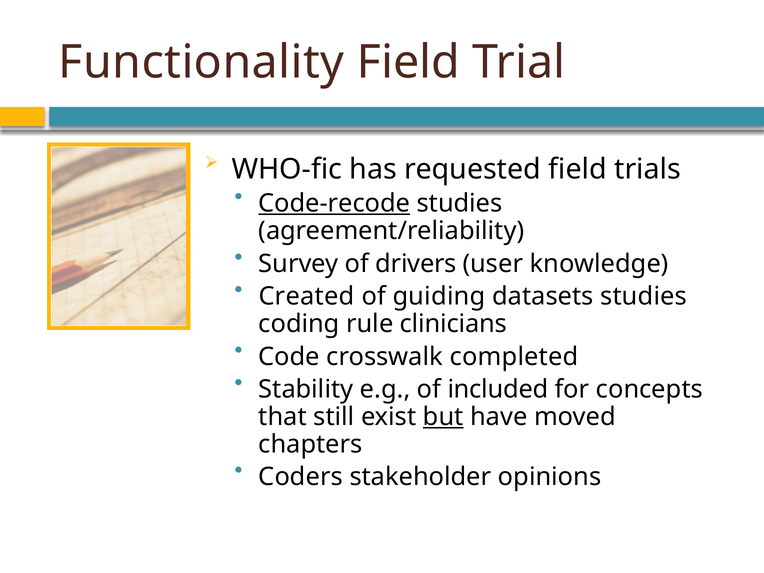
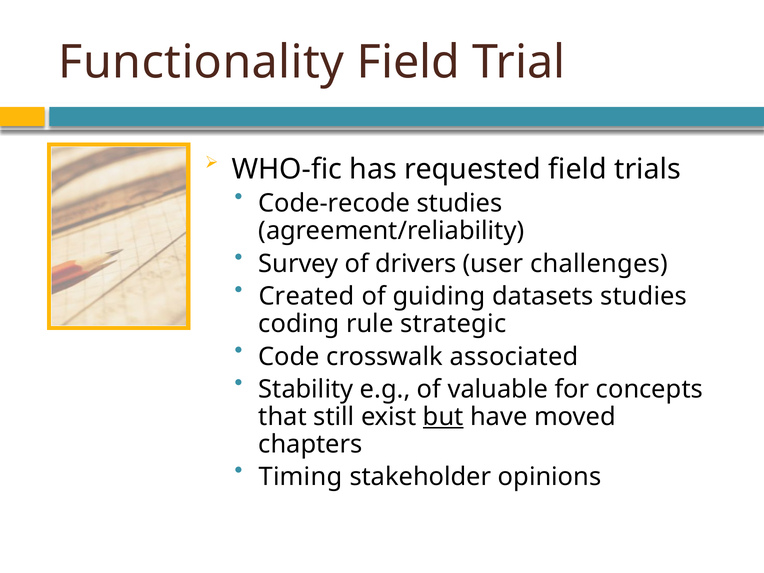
Code-recode underline: present -> none
knowledge: knowledge -> challenges
clinicians: clinicians -> strategic
completed: completed -> associated
included: included -> valuable
Coders: Coders -> Timing
